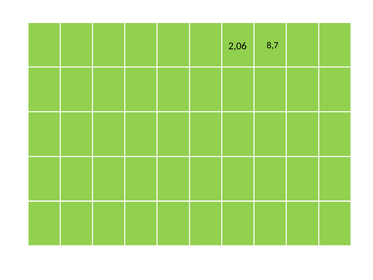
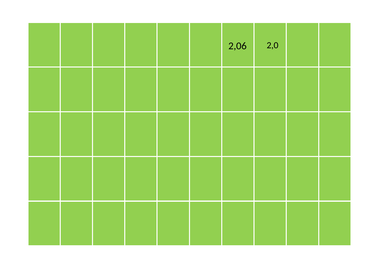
8,7: 8,7 -> 2,0
